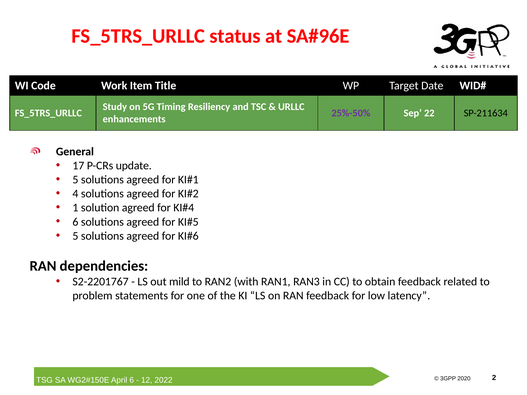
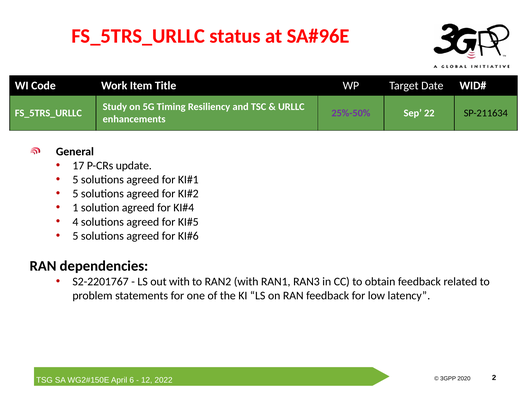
4 at (75, 194): 4 -> 5
6 at (75, 222): 6 -> 4
out mild: mild -> with
